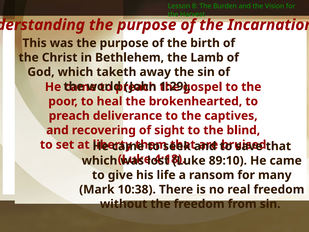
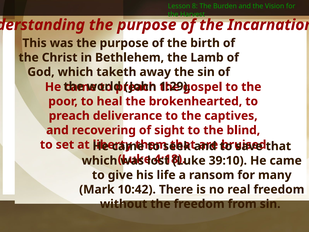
89:10: 89:10 -> 39:10
10:38: 10:38 -> 10:42
